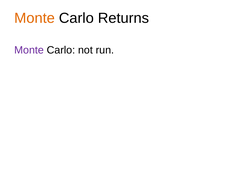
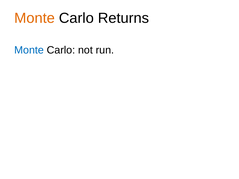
Monte at (29, 50) colour: purple -> blue
